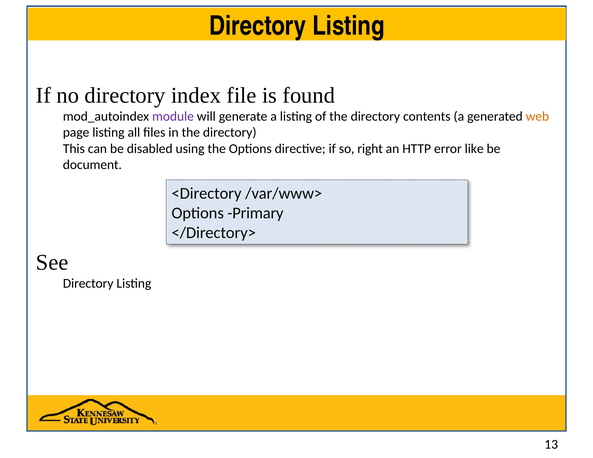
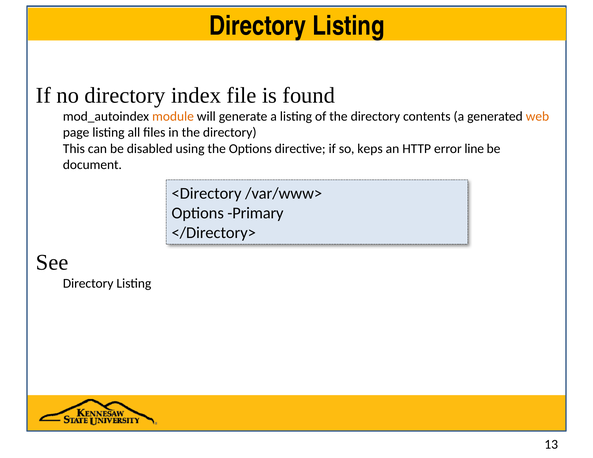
module colour: purple -> orange
right: right -> keps
like: like -> line
